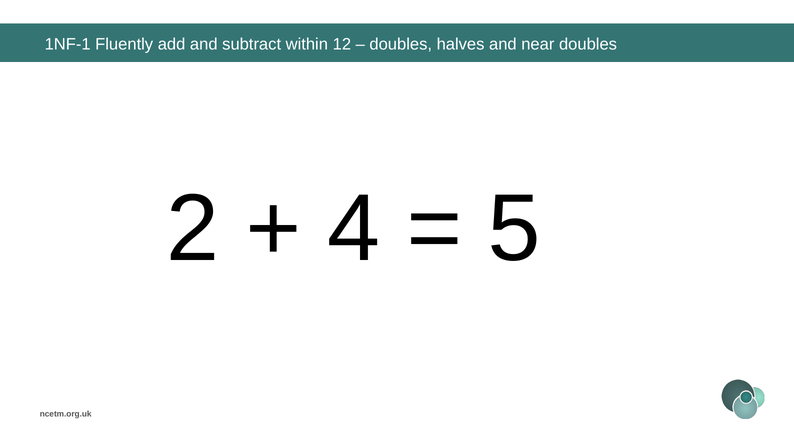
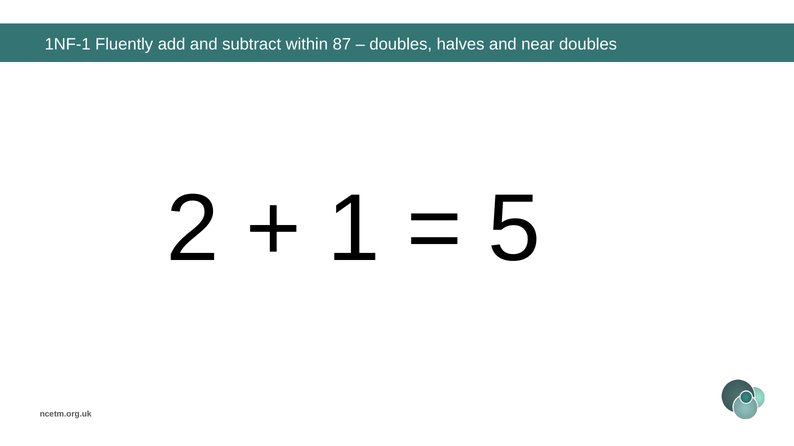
12: 12 -> 87
4: 4 -> 1
